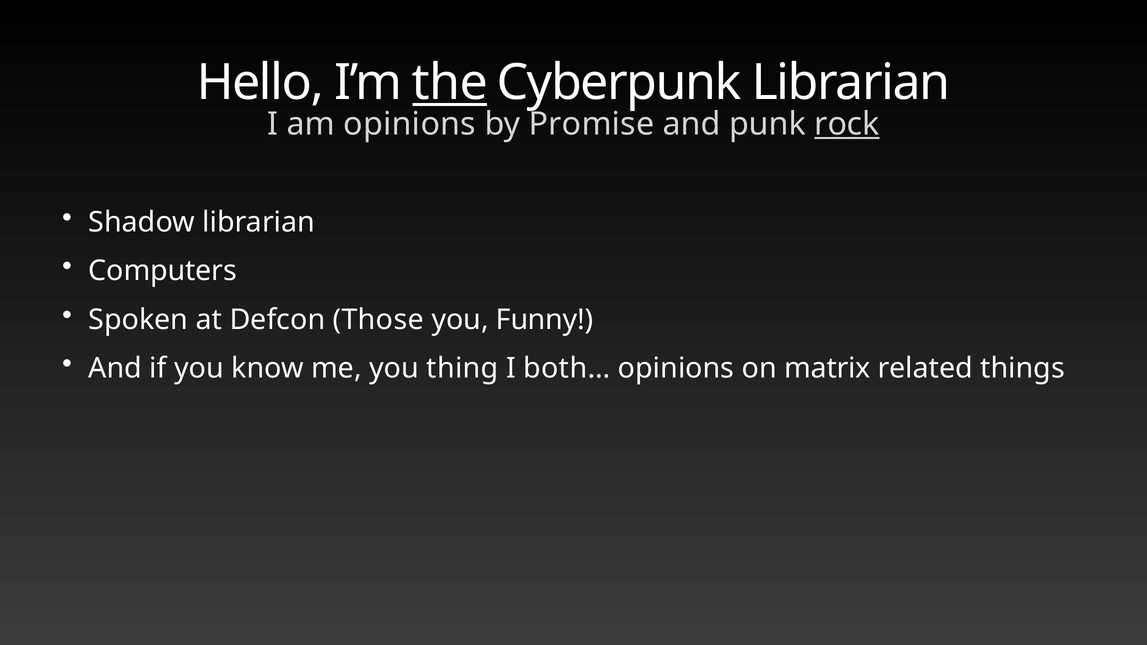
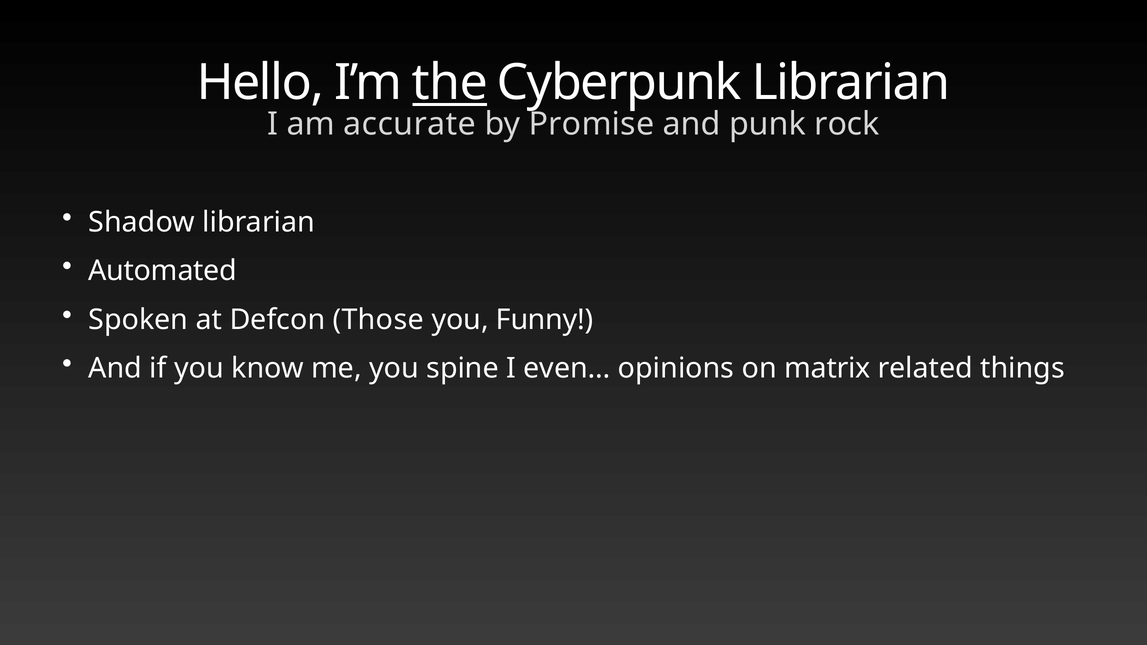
am opinions: opinions -> accurate
rock underline: present -> none
Computers: Computers -> Automated
thing: thing -> spine
both…: both… -> even…
